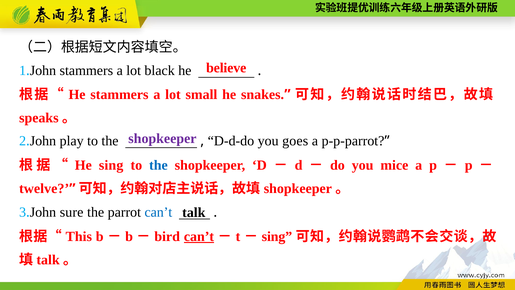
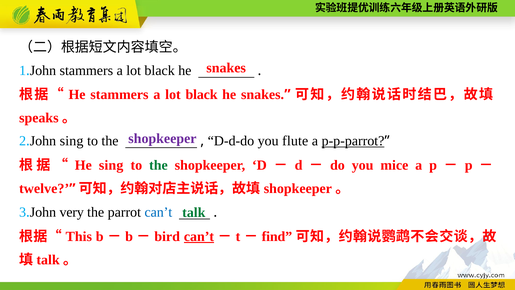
believe at (226, 68): believe -> snakes
small at (201, 94): small -> black
play at (72, 141): play -> sing
goes: goes -> flute
p-p-parrot underline: none -> present
the at (158, 165) colour: blue -> green
sure: sure -> very
talk colour: black -> green
sing at (277, 236): sing -> find
